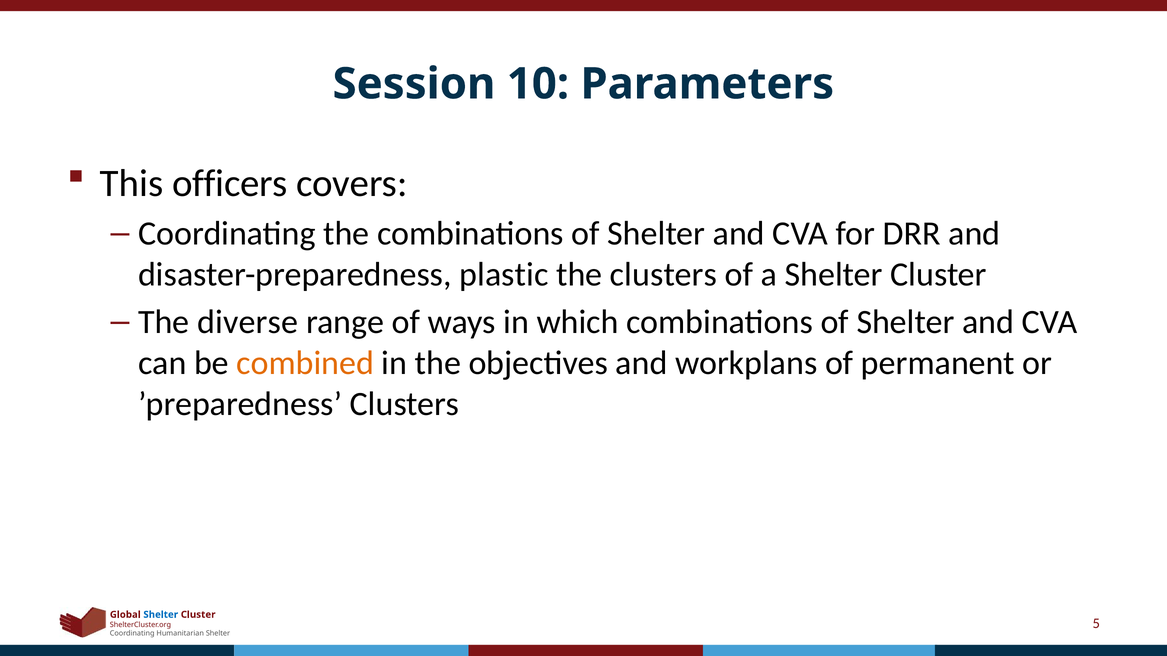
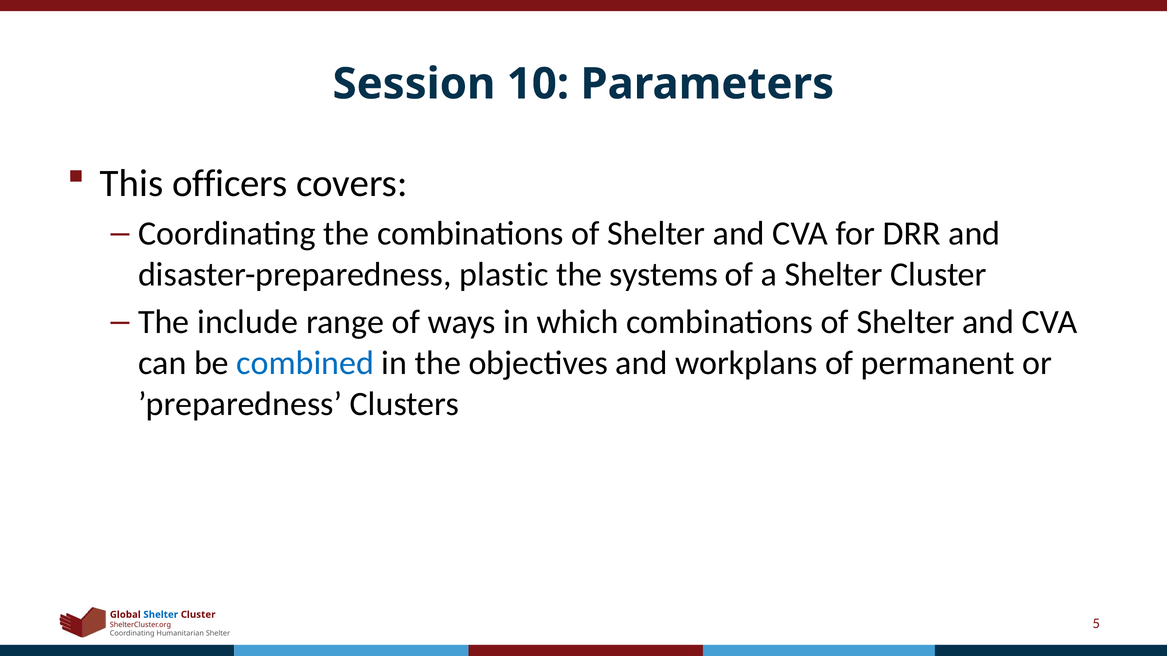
the clusters: clusters -> systems
diverse: diverse -> include
combined colour: orange -> blue
